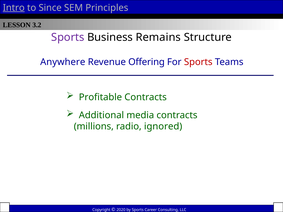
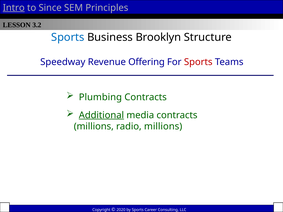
Sports at (68, 37) colour: purple -> blue
Remains: Remains -> Brooklyn
Anywhere: Anywhere -> Speedway
Profitable: Profitable -> Plumbing
Additional underline: none -> present
radio ignored: ignored -> millions
